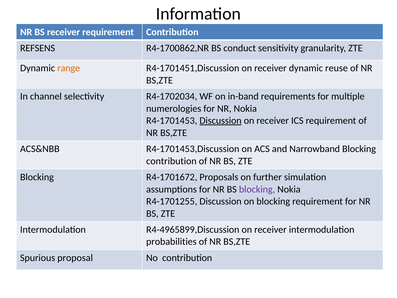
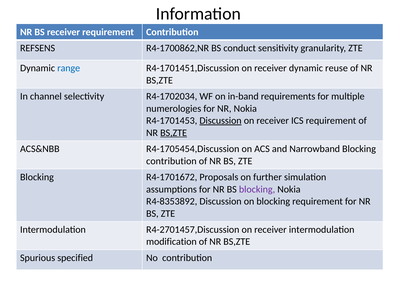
range colour: orange -> blue
BS,ZTE at (174, 133) underline: none -> present
R4-1701453,Discussion: R4-1701453,Discussion -> R4-1705454,Discussion
R4-1701255: R4-1701255 -> R4-8353892
R4-4965899,Discussion: R4-4965899,Discussion -> R4-2701457,Discussion
probabilities: probabilities -> modification
proposal: proposal -> specified
